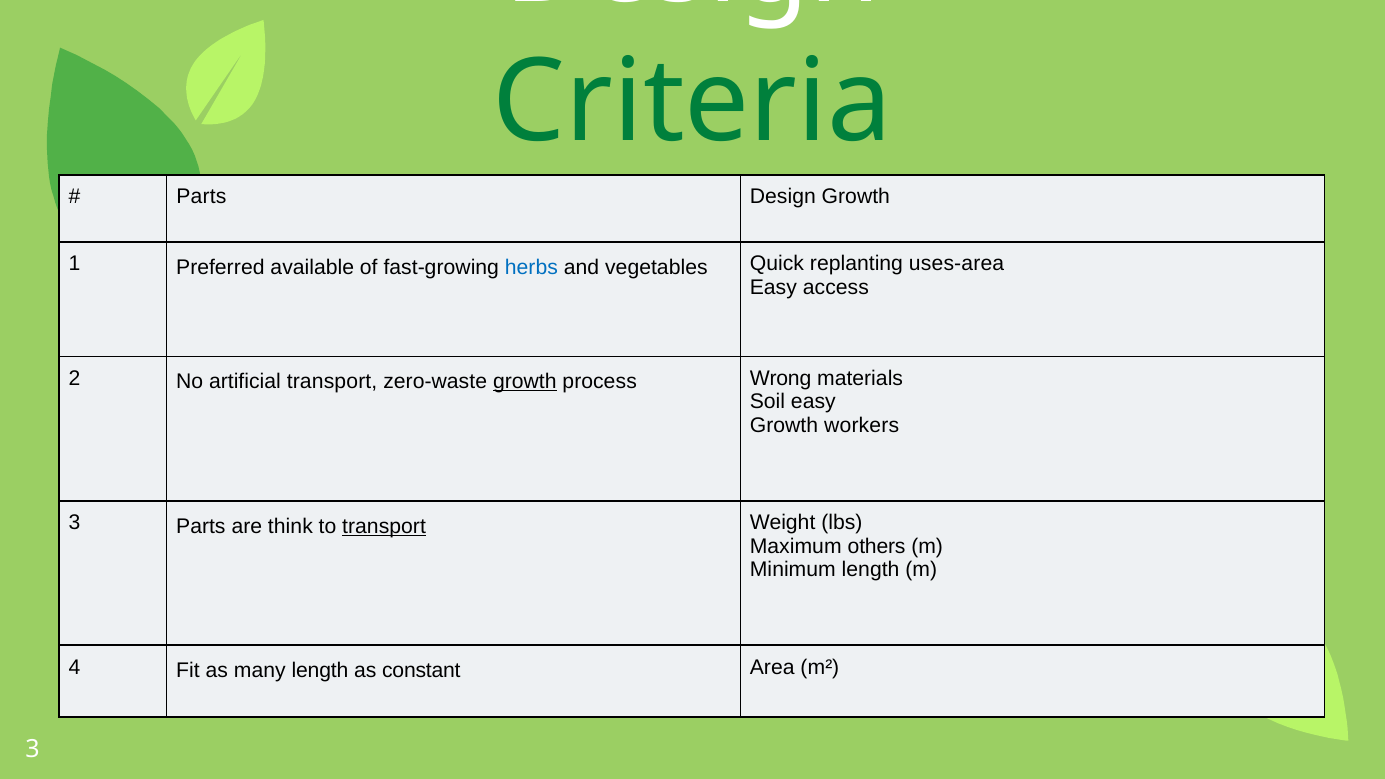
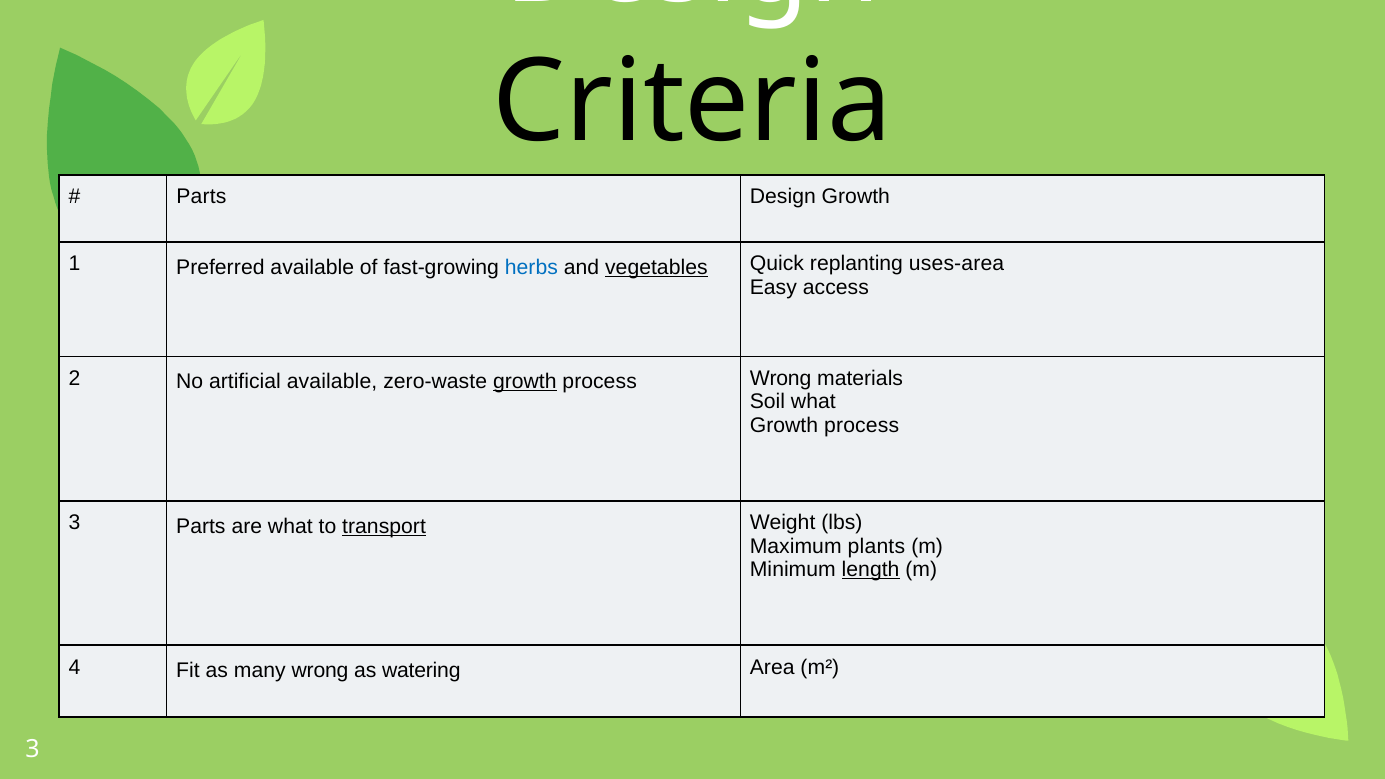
Criteria colour: green -> black
vegetables underline: none -> present
artificial transport: transport -> available
Soil easy: easy -> what
workers at (862, 425): workers -> process
are think: think -> what
others: others -> plants
length at (871, 570) underline: none -> present
many length: length -> wrong
constant: constant -> watering
